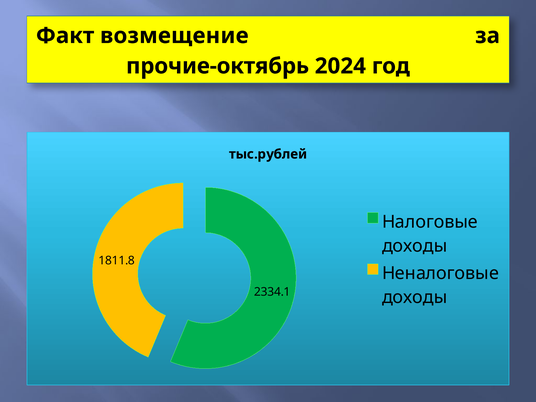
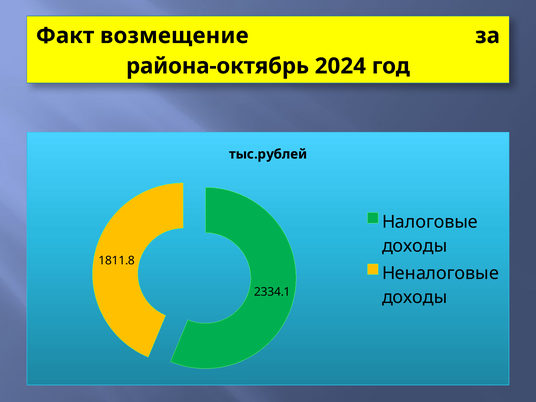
прочие-октябрь: прочие-октябрь -> района-октябрь
